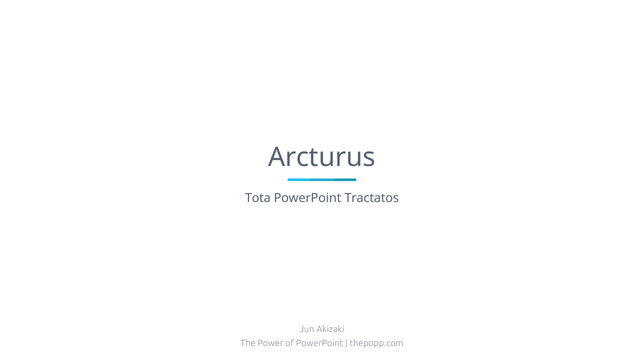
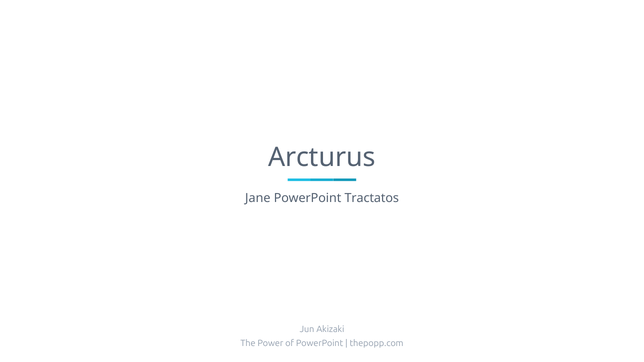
Tota: Tota -> Jane
